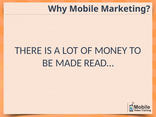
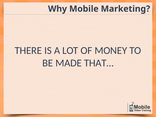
READ…: READ… -> THAT…
